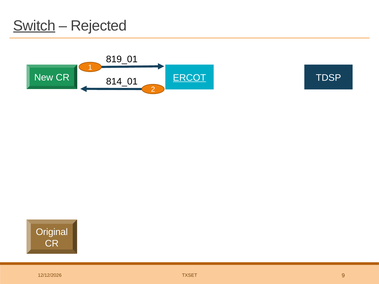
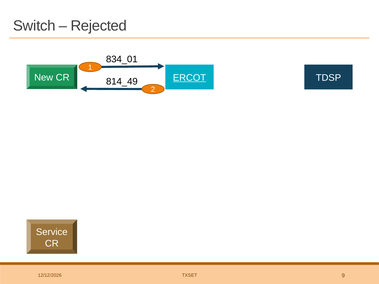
Switch underline: present -> none
819_01: 819_01 -> 834_01
814_01: 814_01 -> 814_49
Original: Original -> Service
